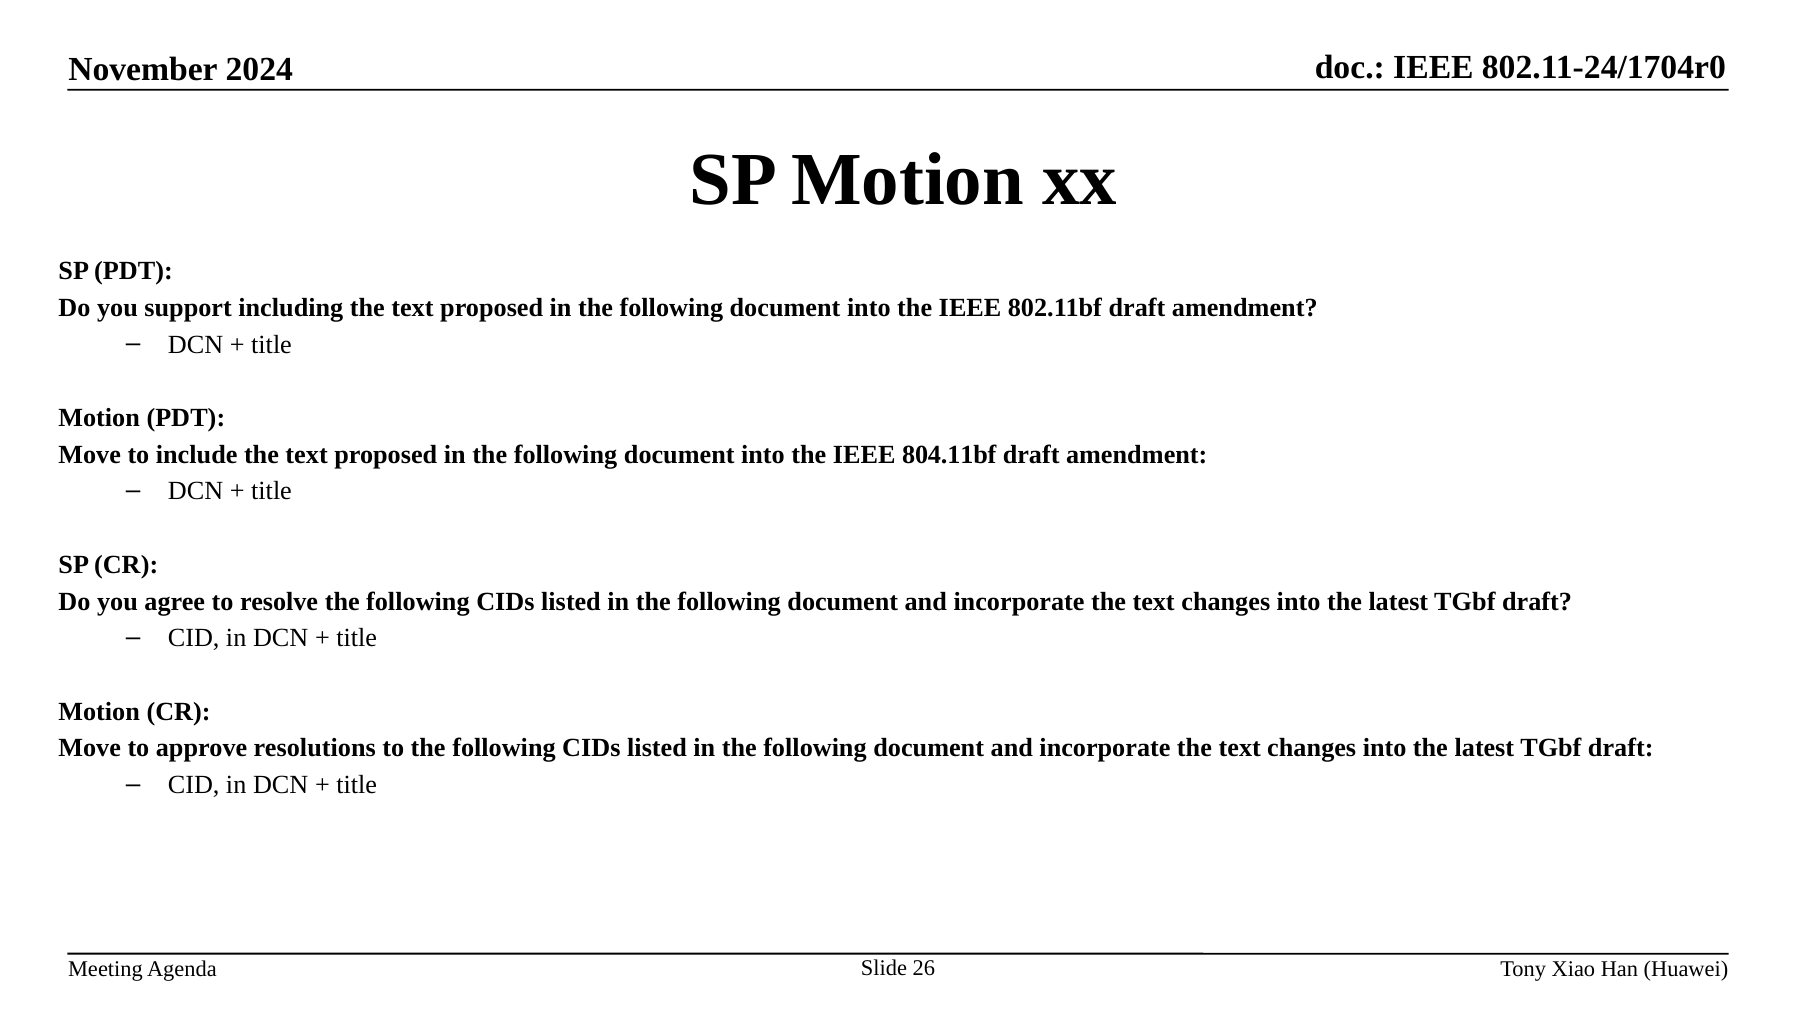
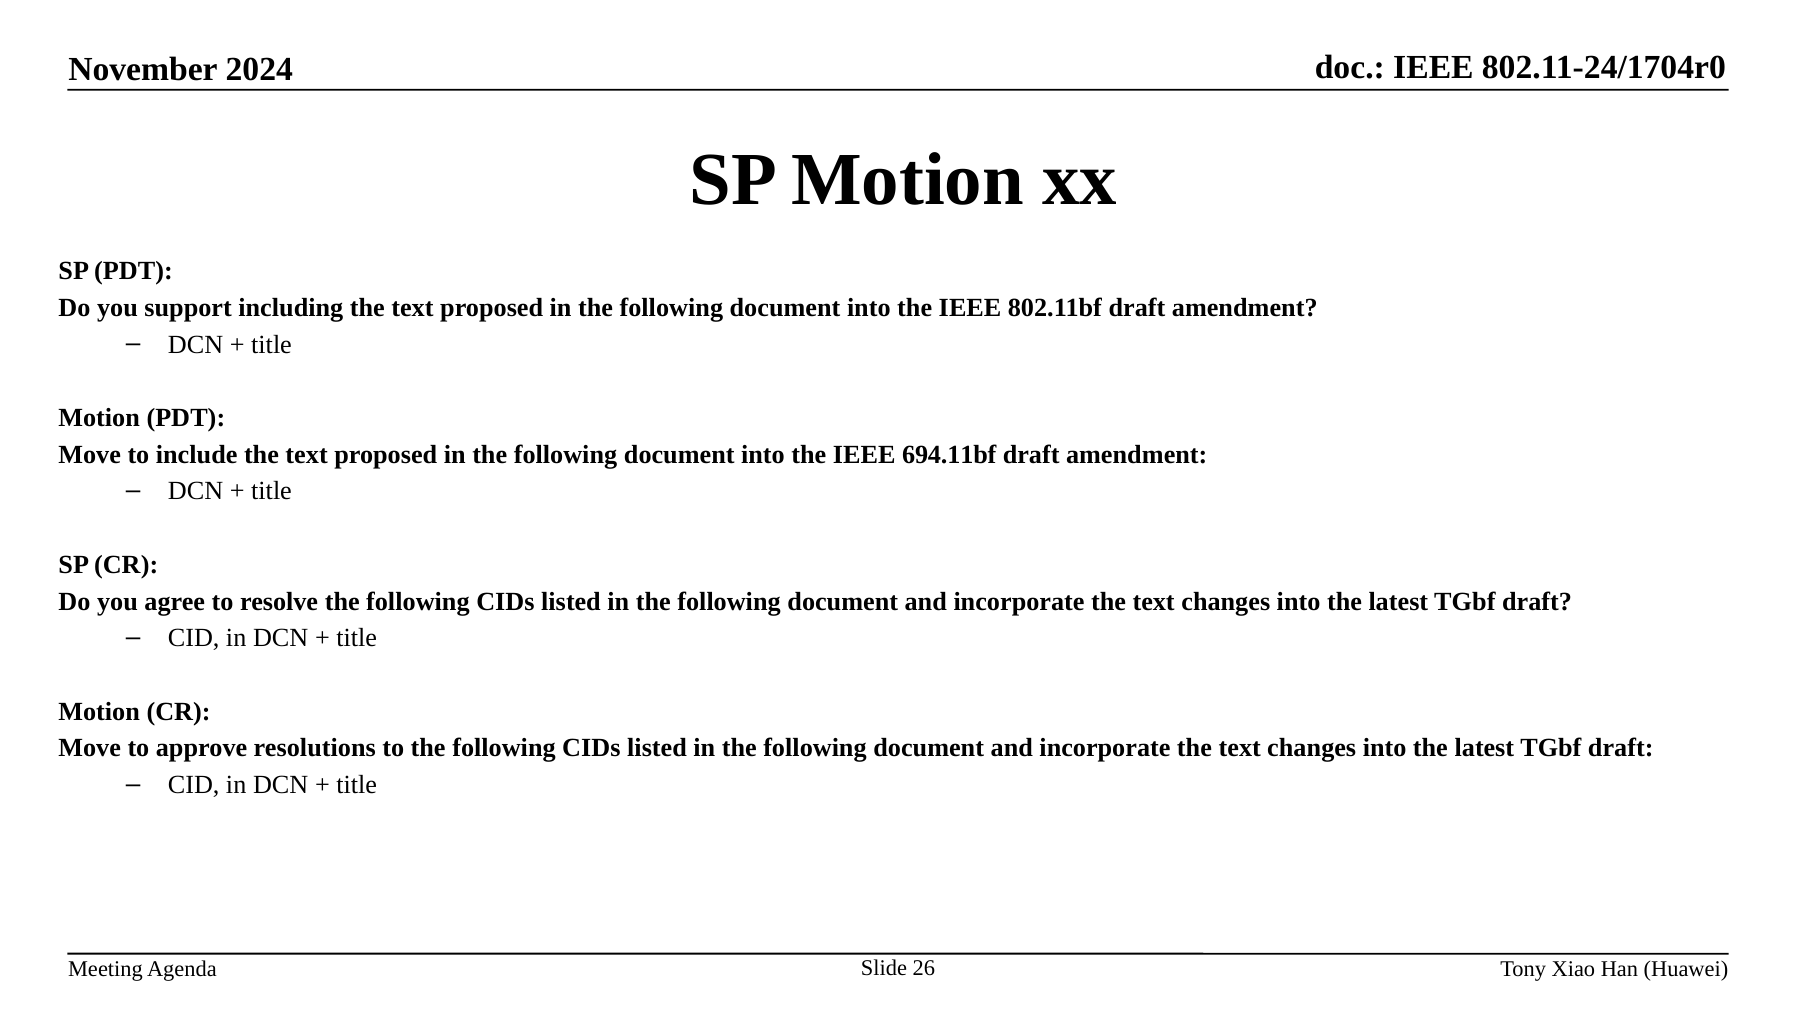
804.11bf: 804.11bf -> 694.11bf
